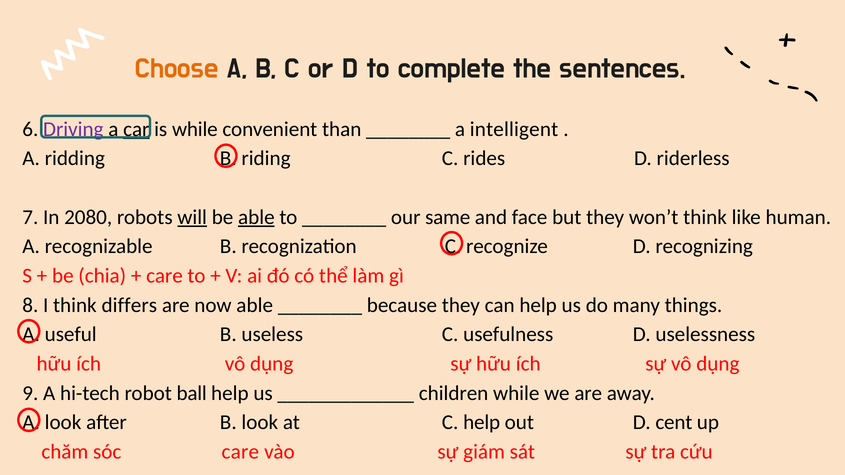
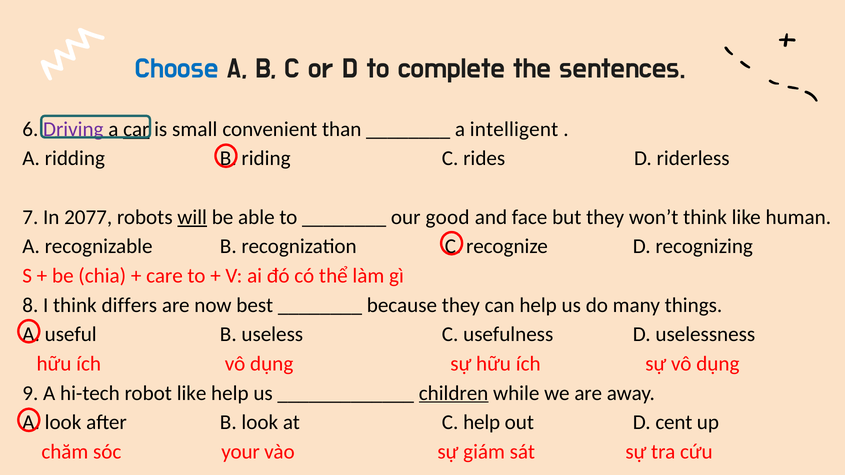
Choose colour: orange -> blue
is while: while -> small
2080: 2080 -> 2077
able at (256, 217) underline: present -> none
same: same -> good
now able: able -> best
robot ball: ball -> like
children underline: none -> present
sóc care: care -> your
